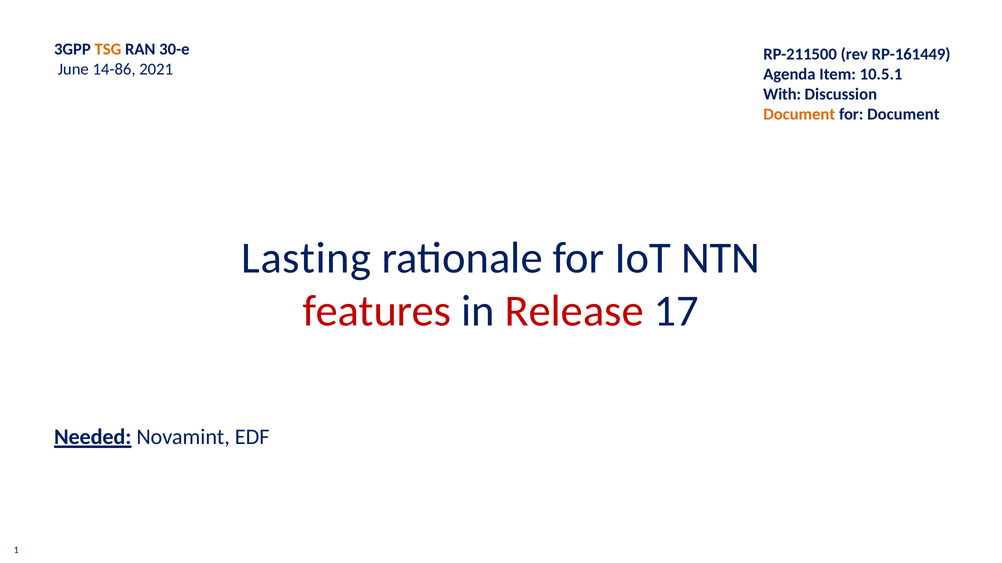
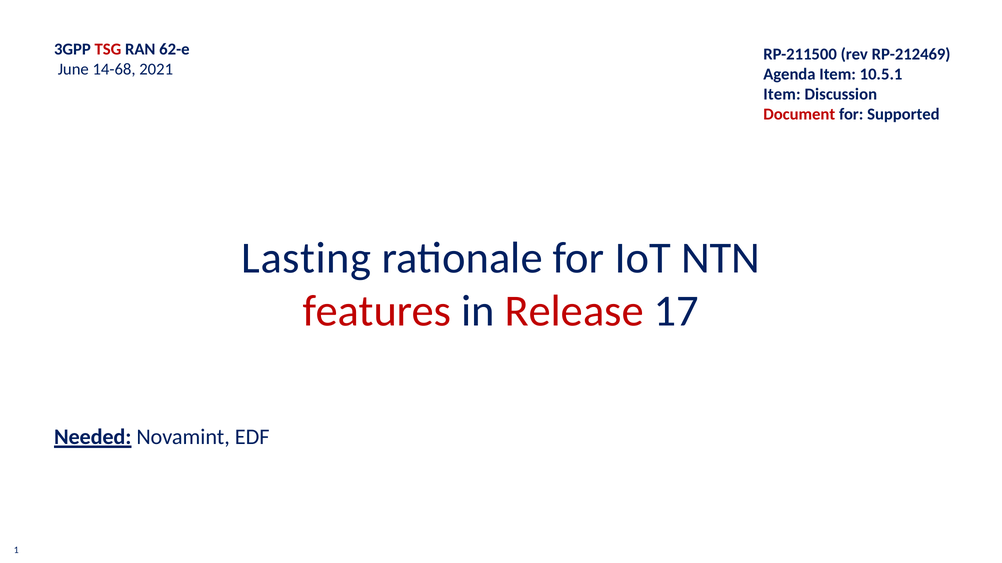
TSG colour: orange -> red
30-e: 30-e -> 62-e
RP-161449: RP-161449 -> RP-212469
14-86: 14-86 -> 14-68
With at (782, 94): With -> Item
Document at (799, 114) colour: orange -> red
for Document: Document -> Supported
